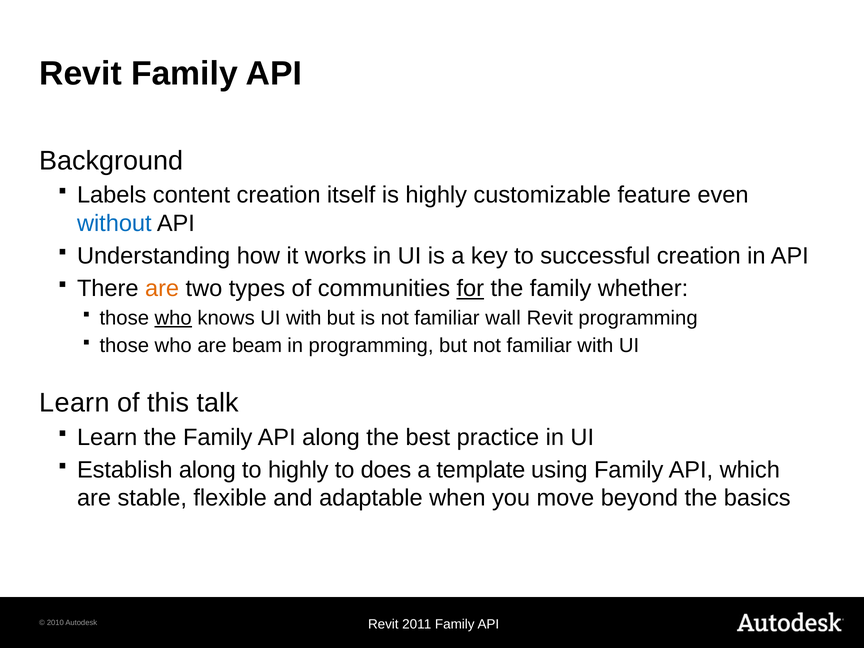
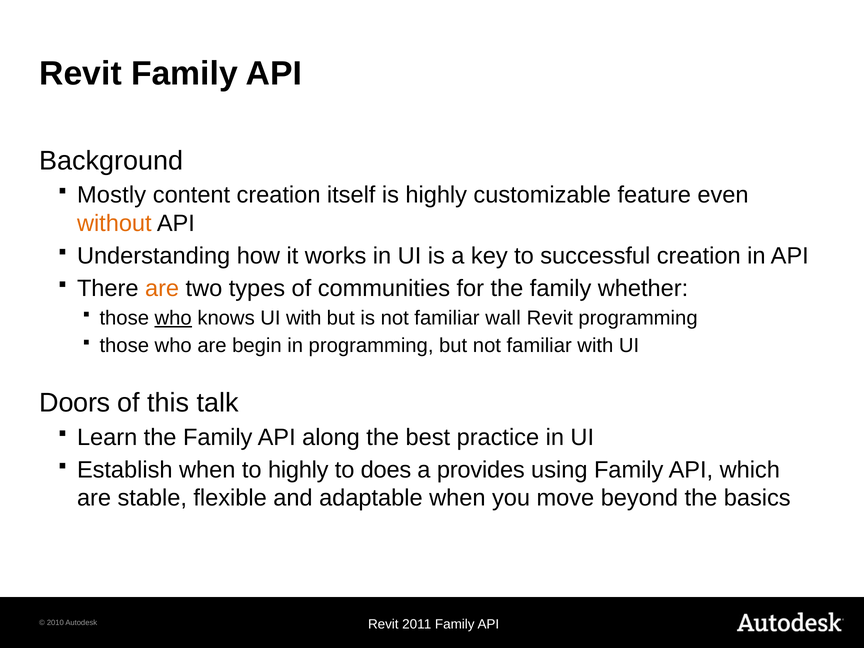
Labels: Labels -> Mostly
without colour: blue -> orange
for underline: present -> none
beam: beam -> begin
Learn at (75, 403): Learn -> Doors
Establish along: along -> when
template: template -> provides
